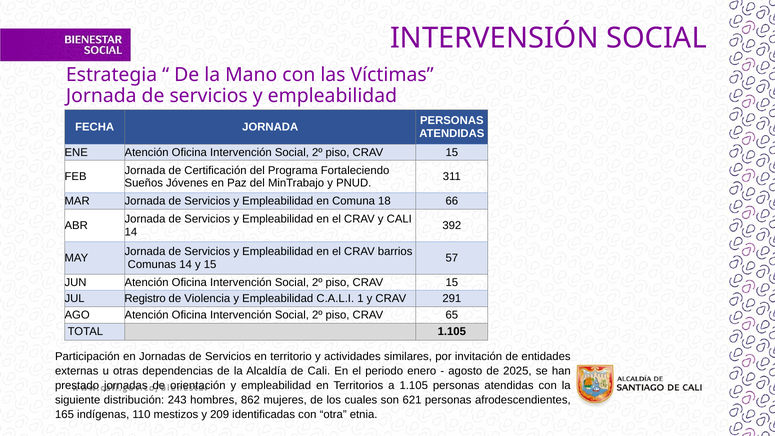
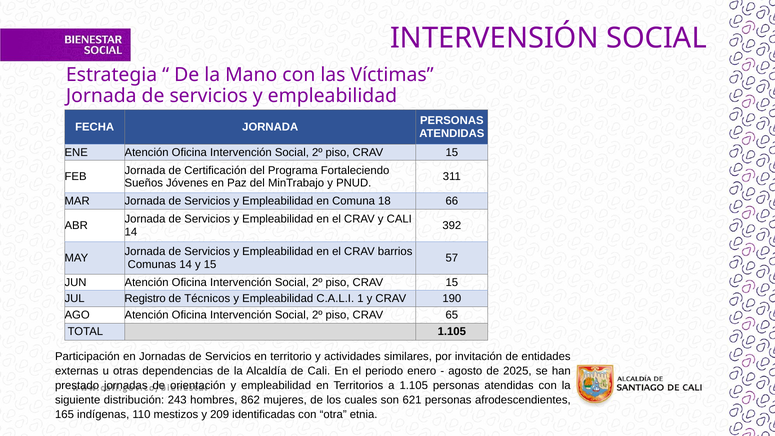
Violencia: Violencia -> Técnicos
291: 291 -> 190
